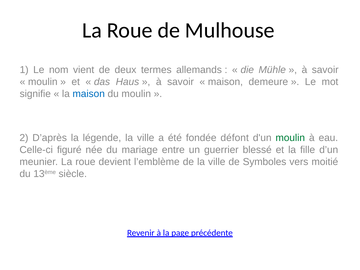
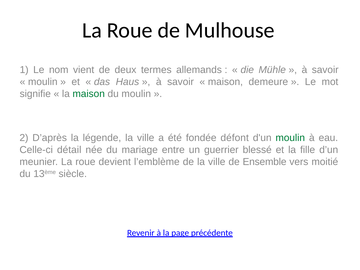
maison at (89, 94) colour: blue -> green
figuré: figuré -> détail
Symboles: Symboles -> Ensemble
